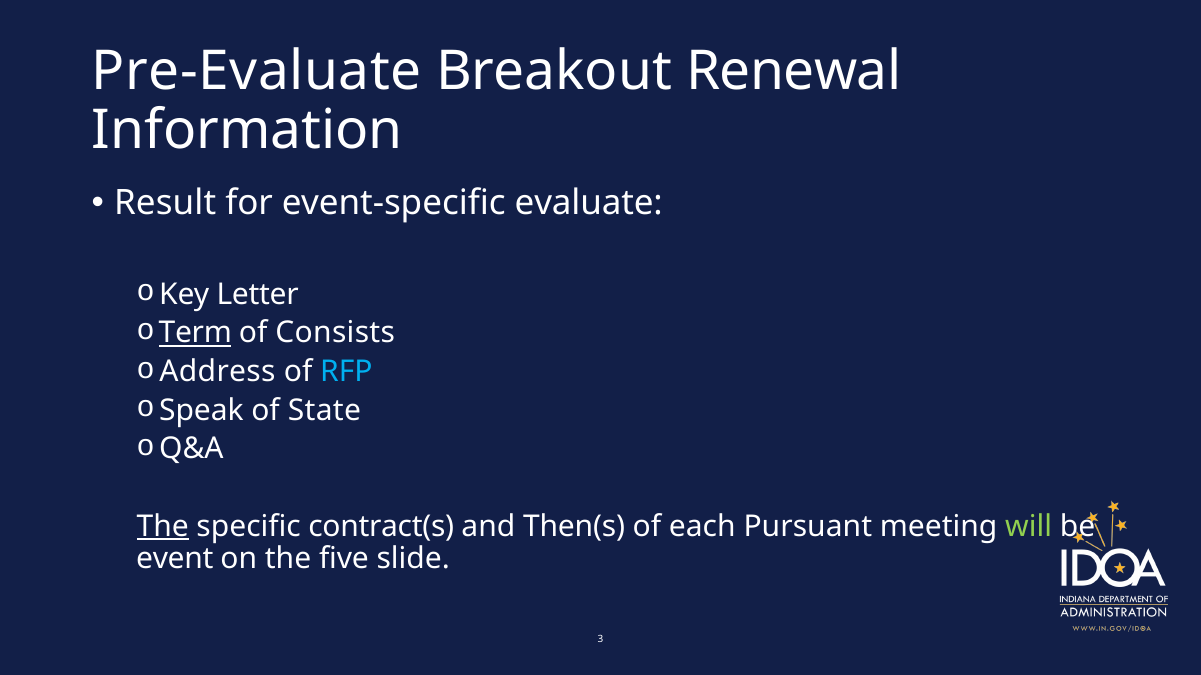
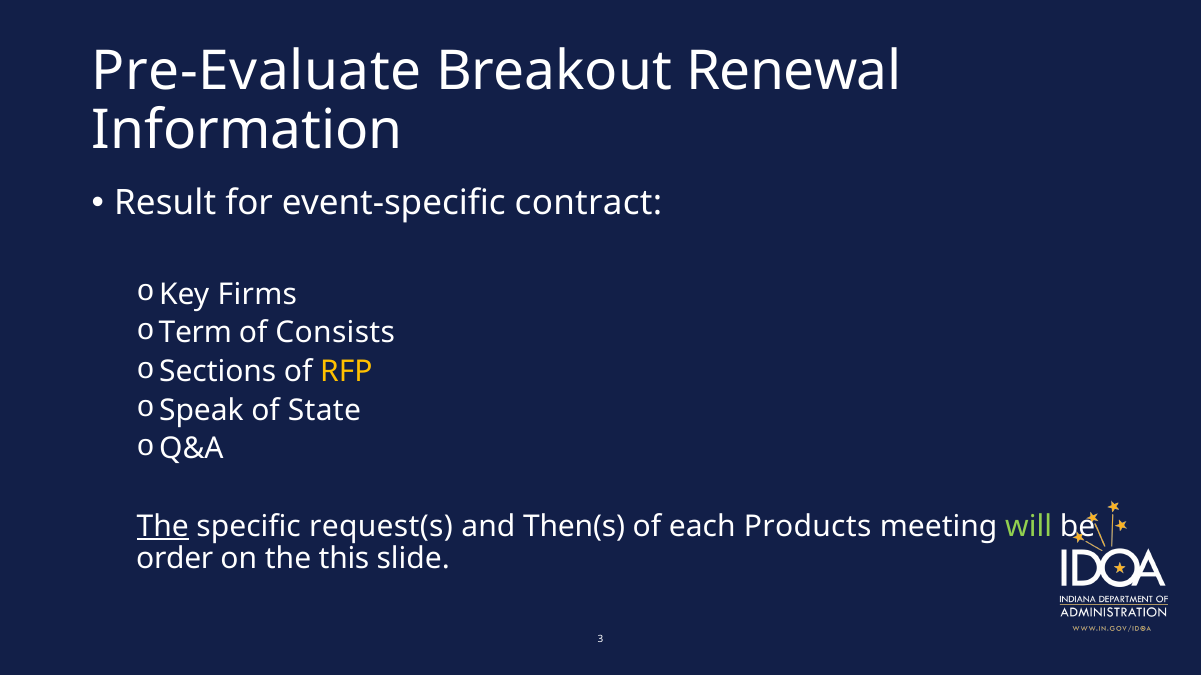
evaluate: evaluate -> contract
Letter: Letter -> Firms
Term underline: present -> none
Address: Address -> Sections
RFP colour: light blue -> yellow
contract(s: contract(s -> request(s
Pursuant: Pursuant -> Products
event: event -> order
five: five -> this
